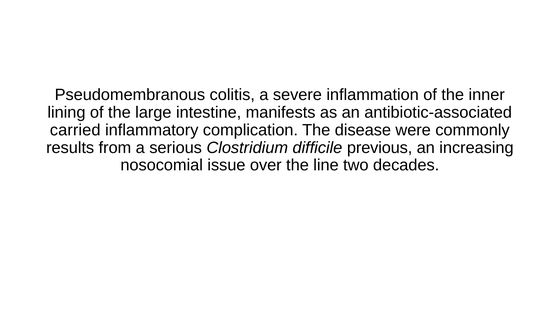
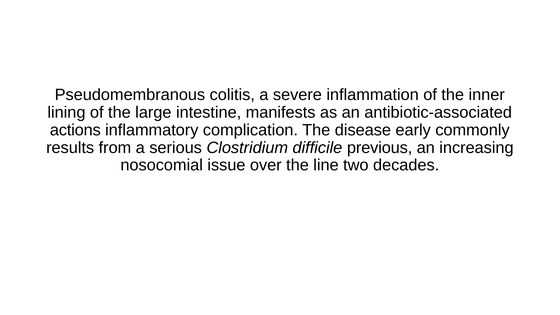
carried: carried -> actions
were: were -> early
